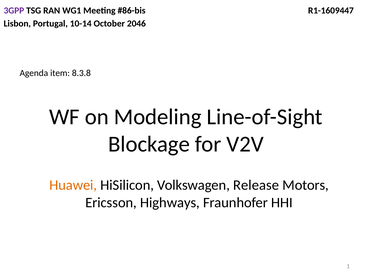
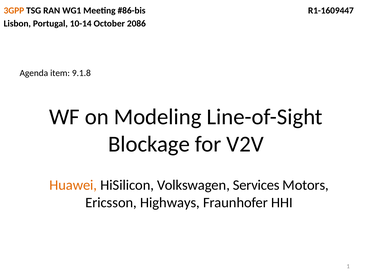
3GPP colour: purple -> orange
2046: 2046 -> 2086
8.3.8: 8.3.8 -> 9.1.8
Release: Release -> Services
